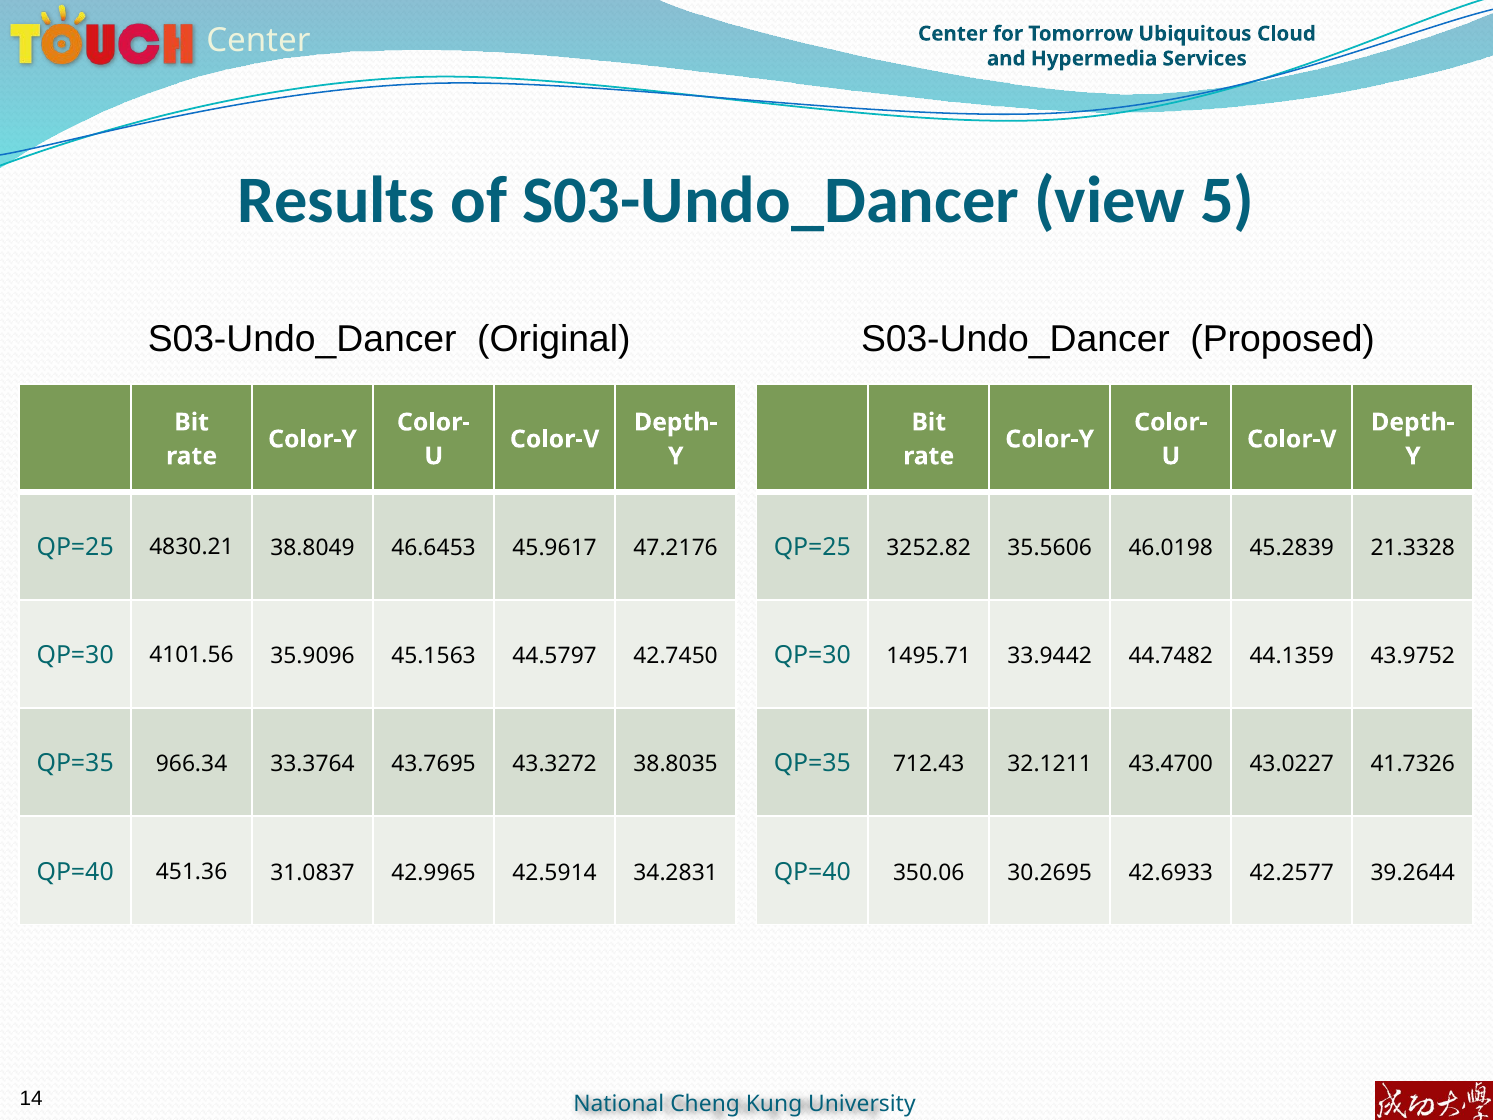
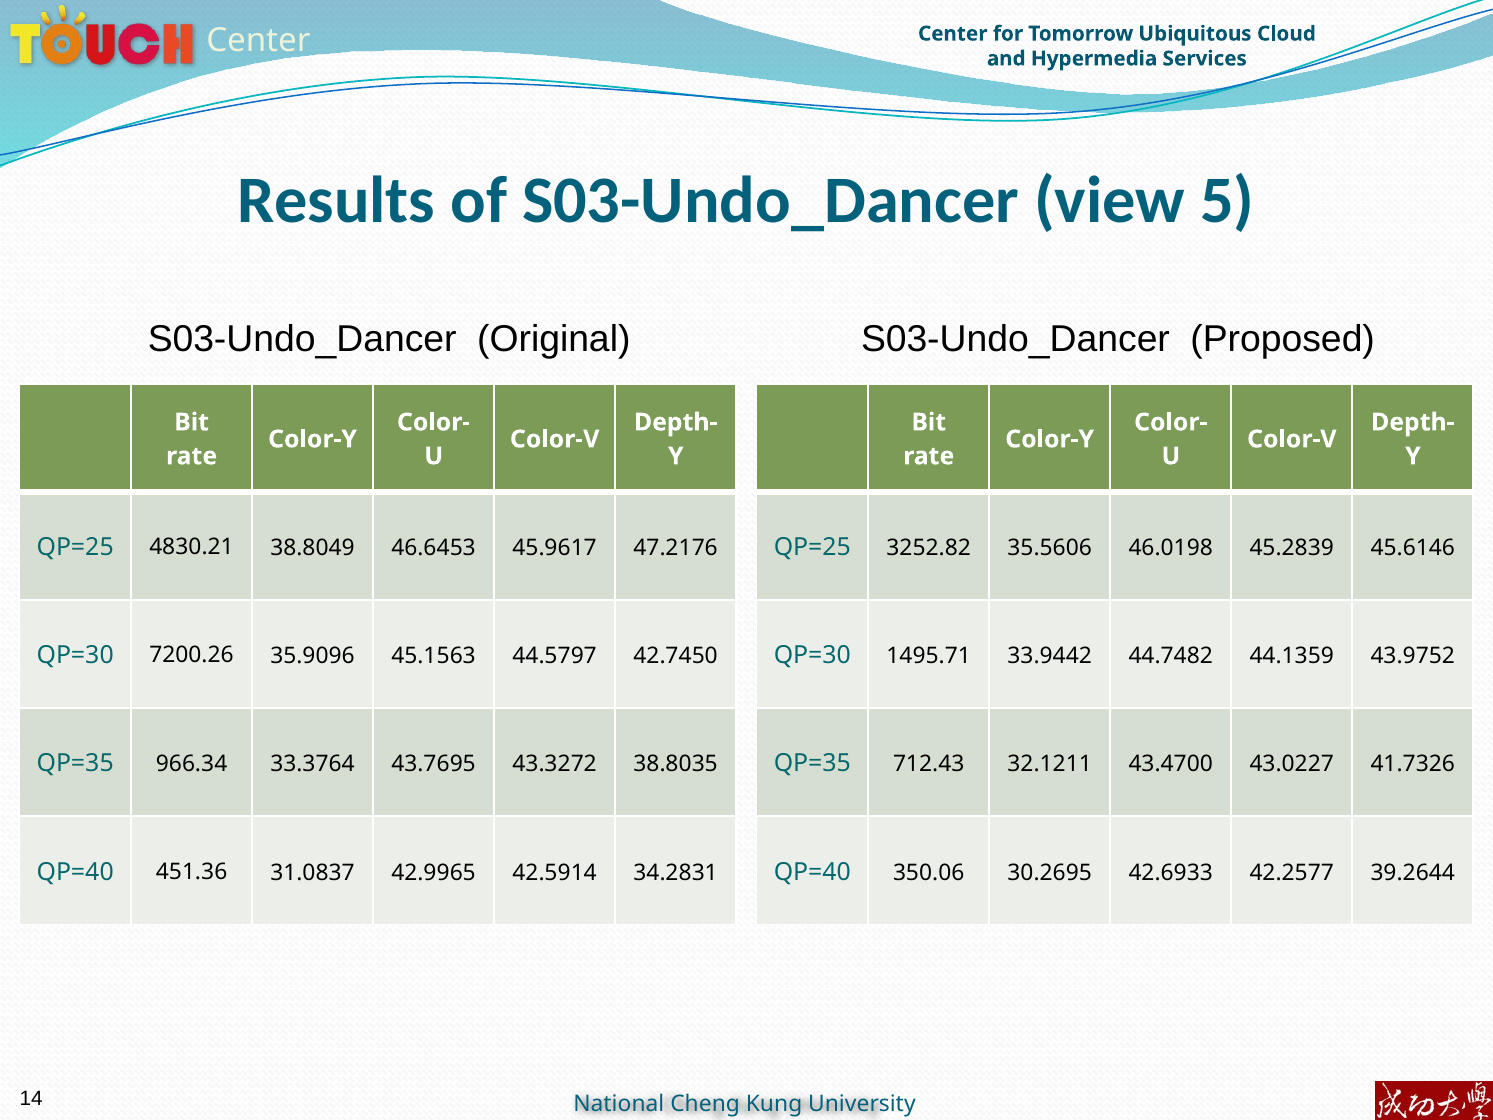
21.3328: 21.3328 -> 45.6146
4101.56: 4101.56 -> 7200.26
